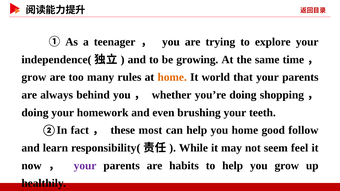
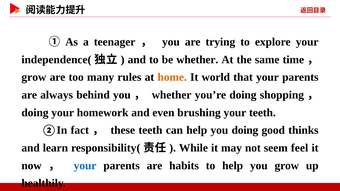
be growing: growing -> whether
these most: most -> teeth
you home: home -> doing
follow: follow -> thinks
your at (85, 166) colour: purple -> blue
